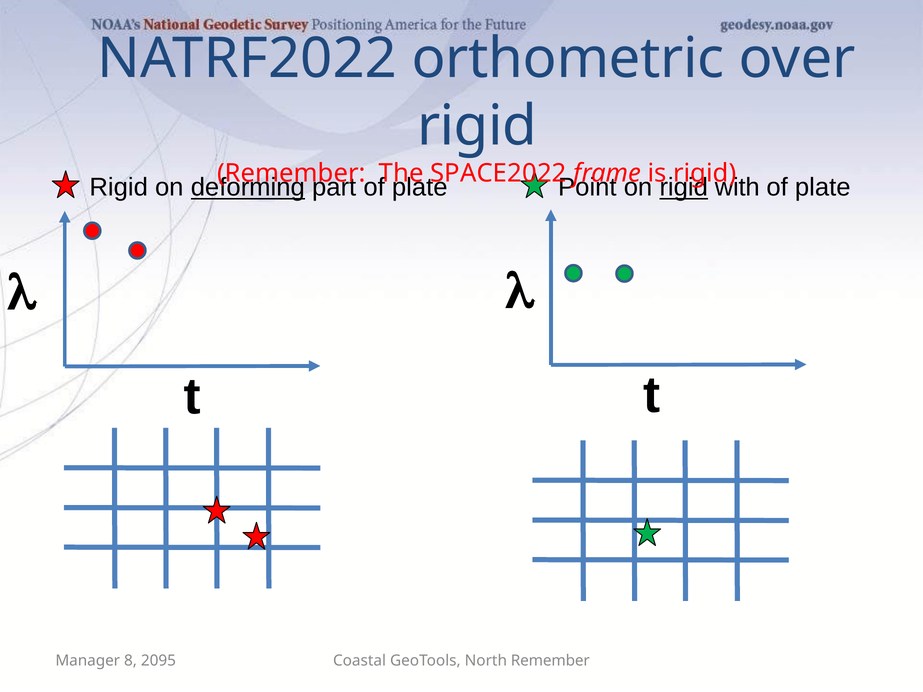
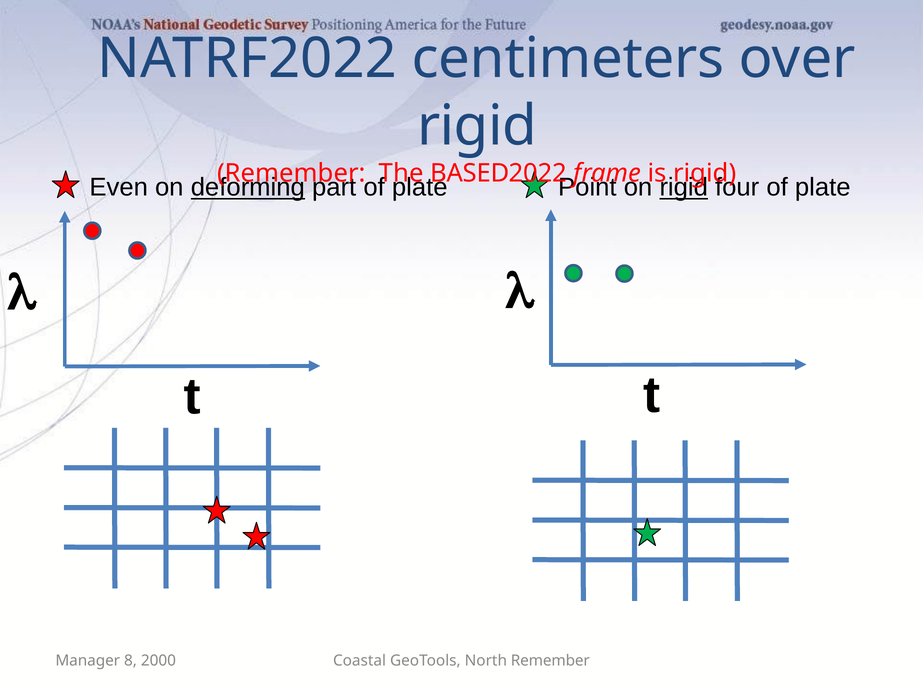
orthometric: orthometric -> centimeters
SPACE2022: SPACE2022 -> BASED2022
Rigid at (119, 187): Rigid -> Even
with: with -> four
2095: 2095 -> 2000
